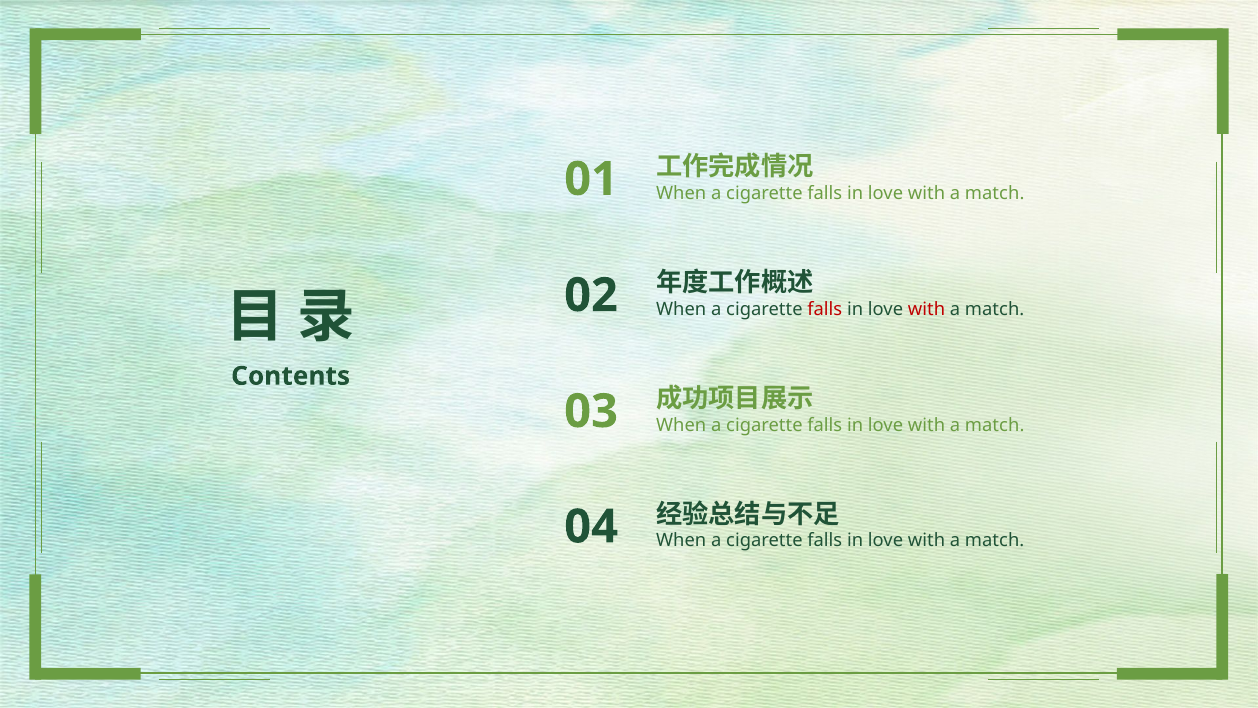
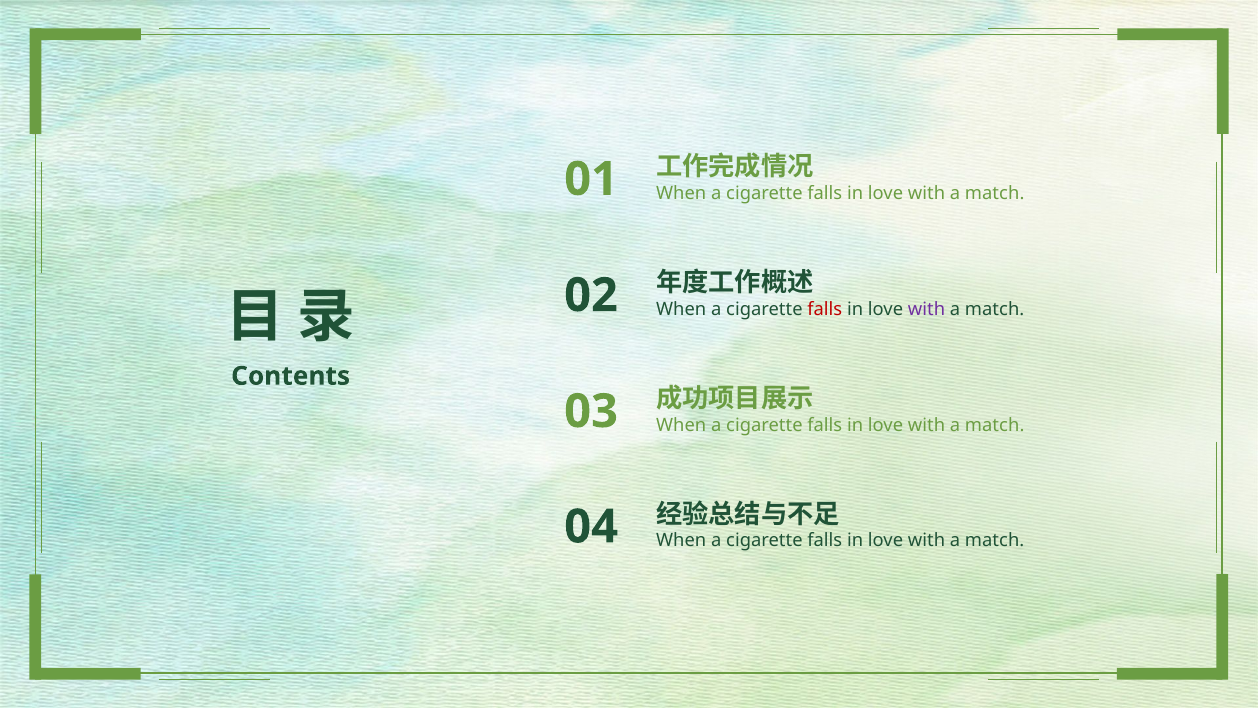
with at (926, 309) colour: red -> purple
